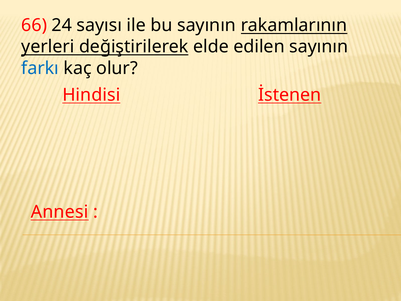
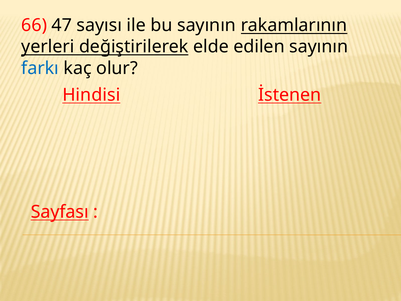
24: 24 -> 47
Annesi: Annesi -> Sayfası
